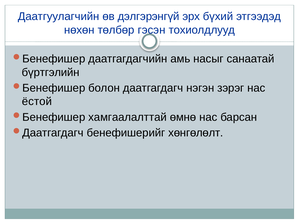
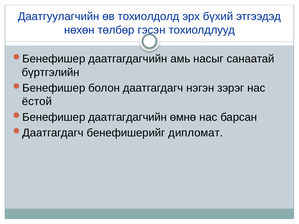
дэлгэрэнгүй: дэлгэрэнгүй -> тохиолдолд
хамгаалалттай at (128, 117): хамгаалалттай -> даатгагдагчийн
хөнгөлөлт: хөнгөлөлт -> дипломат
